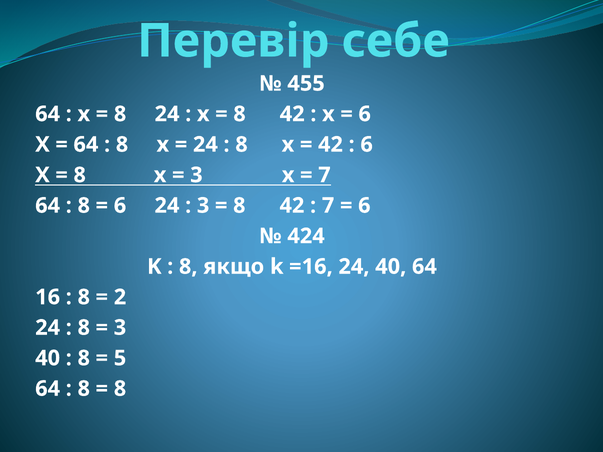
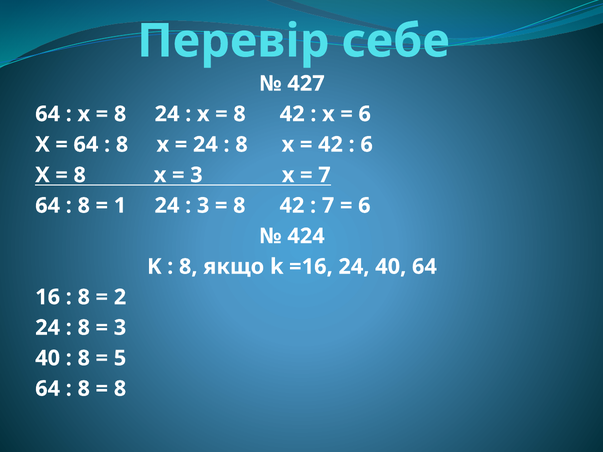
455: 455 -> 427
6 at (120, 206): 6 -> 1
